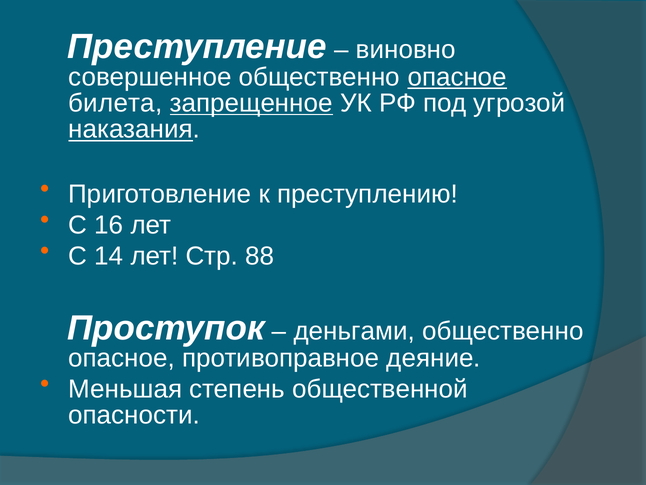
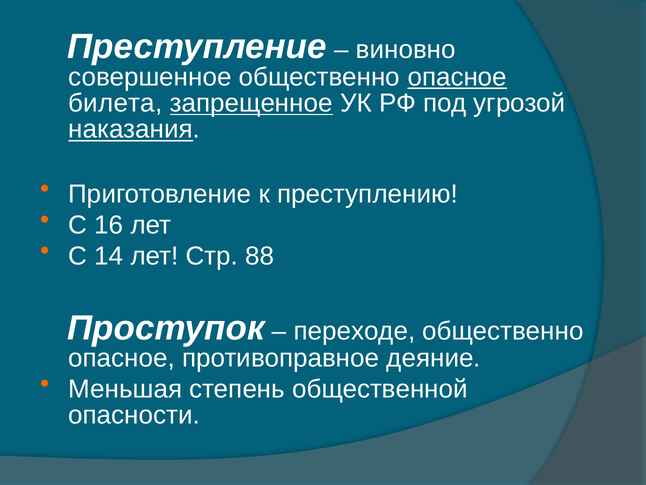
деньгами: деньгами -> переходе
